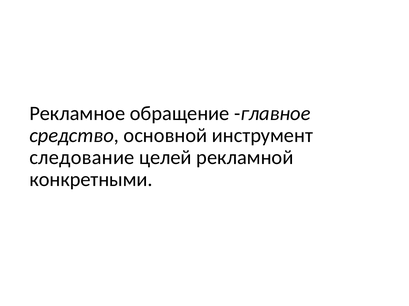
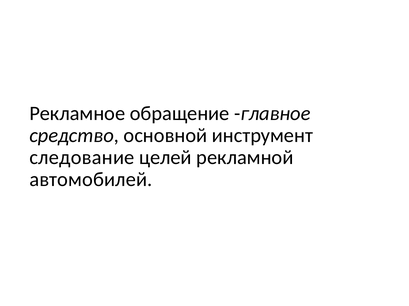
конкретными: конкретными -> автомобилей
